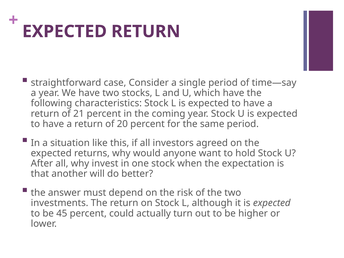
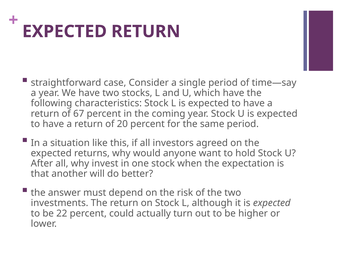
21: 21 -> 67
45: 45 -> 22
